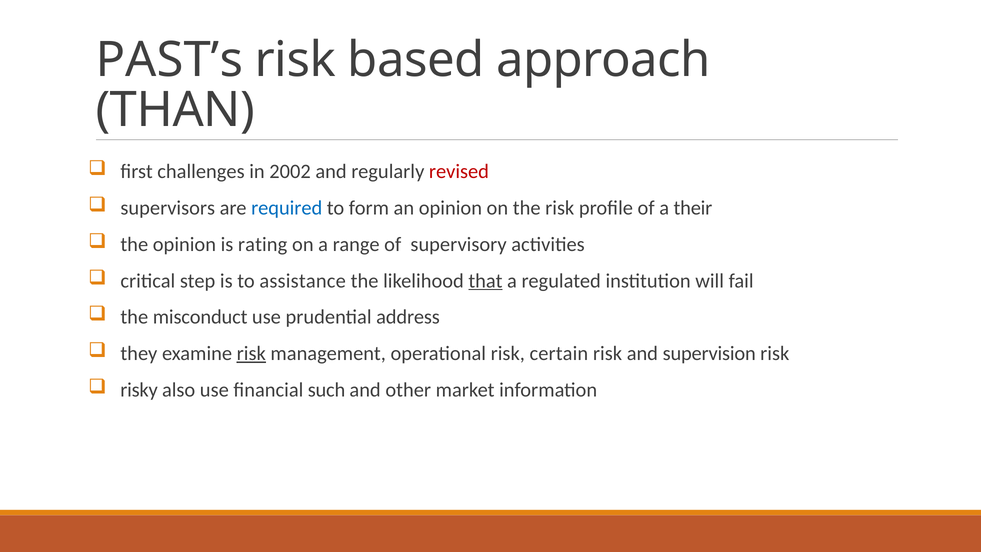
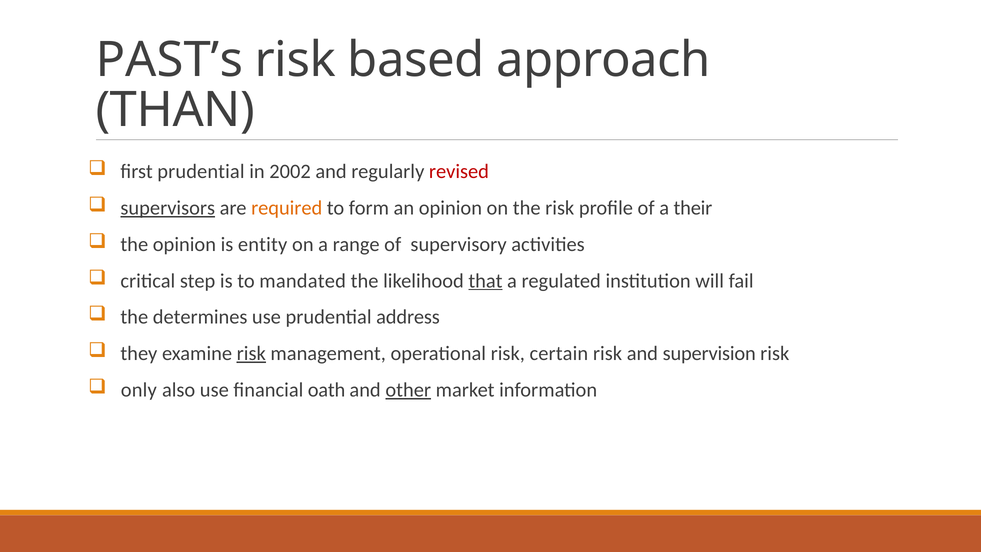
first challenges: challenges -> prudential
supervisors underline: none -> present
required colour: blue -> orange
rating: rating -> entity
assistance: assistance -> mandated
misconduct: misconduct -> determines
risky: risky -> only
such: such -> oath
other underline: none -> present
